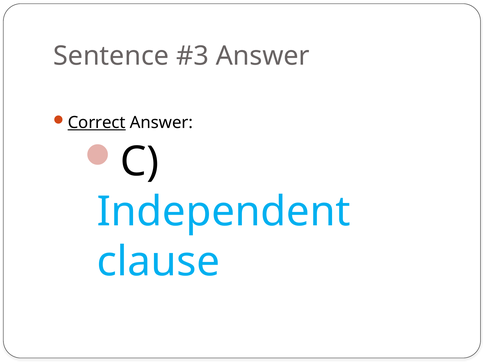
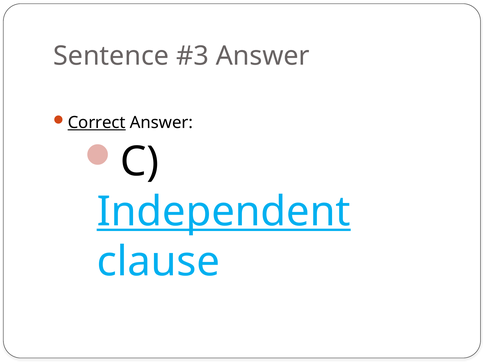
Independent underline: none -> present
